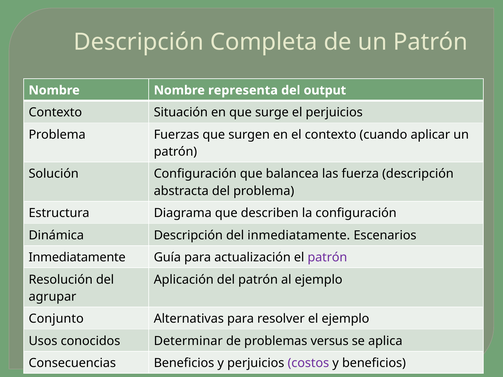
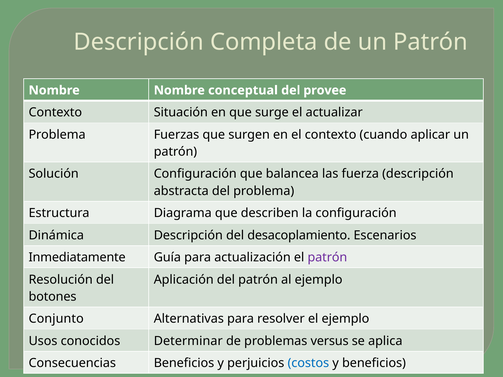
representa: representa -> conceptual
output: output -> provee
el perjuicios: perjuicios -> actualizar
del inmediatamente: inmediatamente -> desacoplamiento
agrupar: agrupar -> botones
costos colour: purple -> blue
